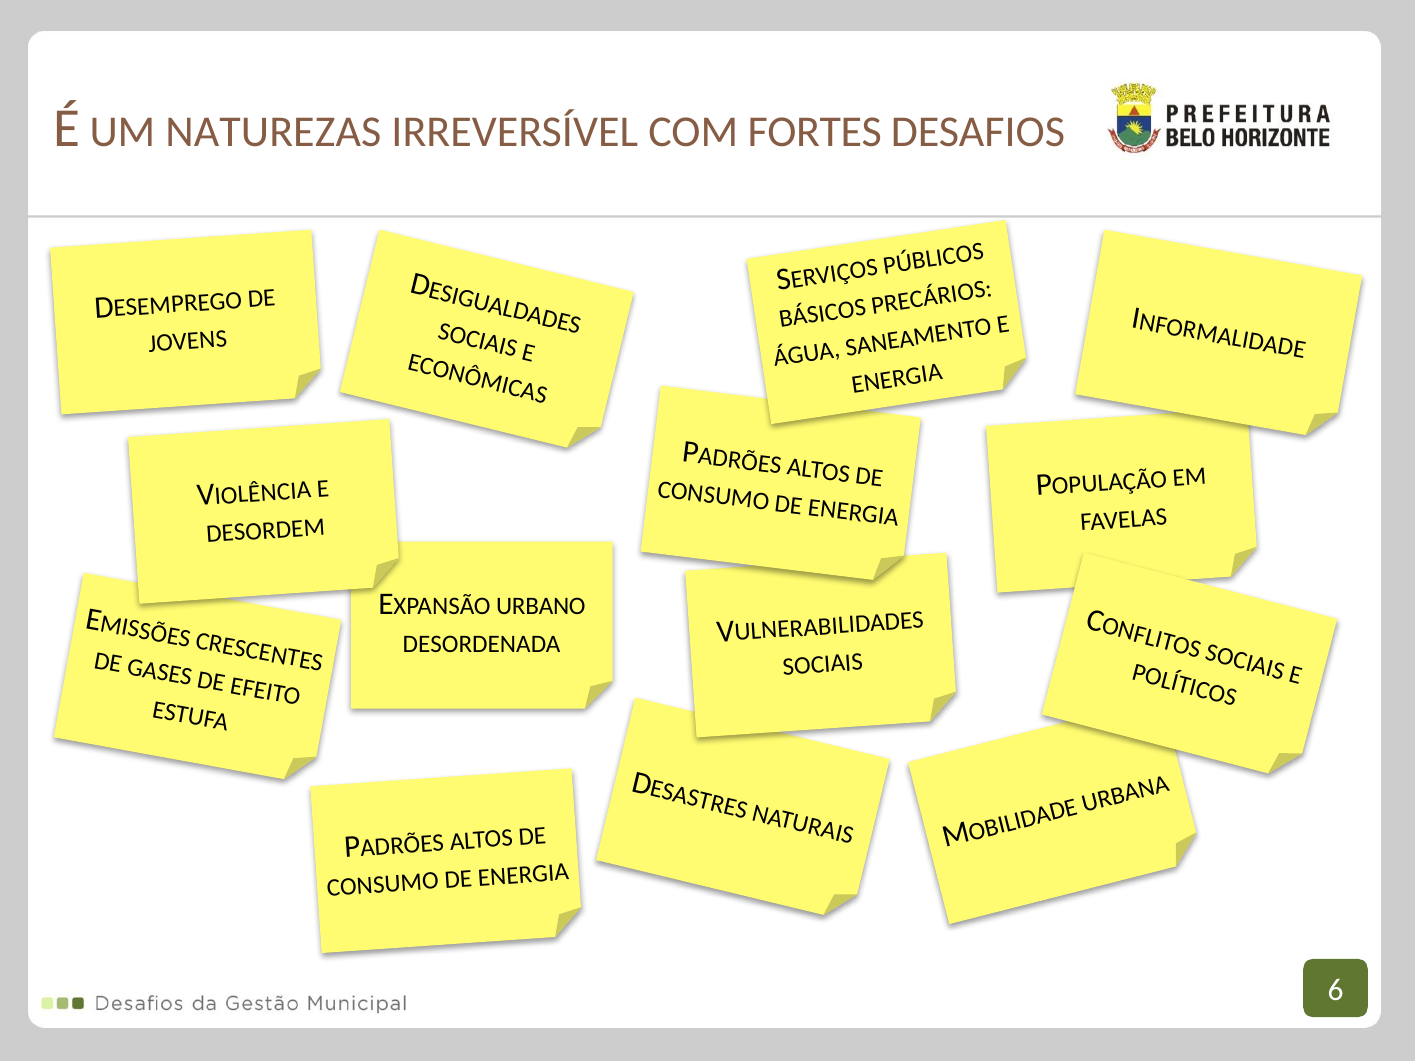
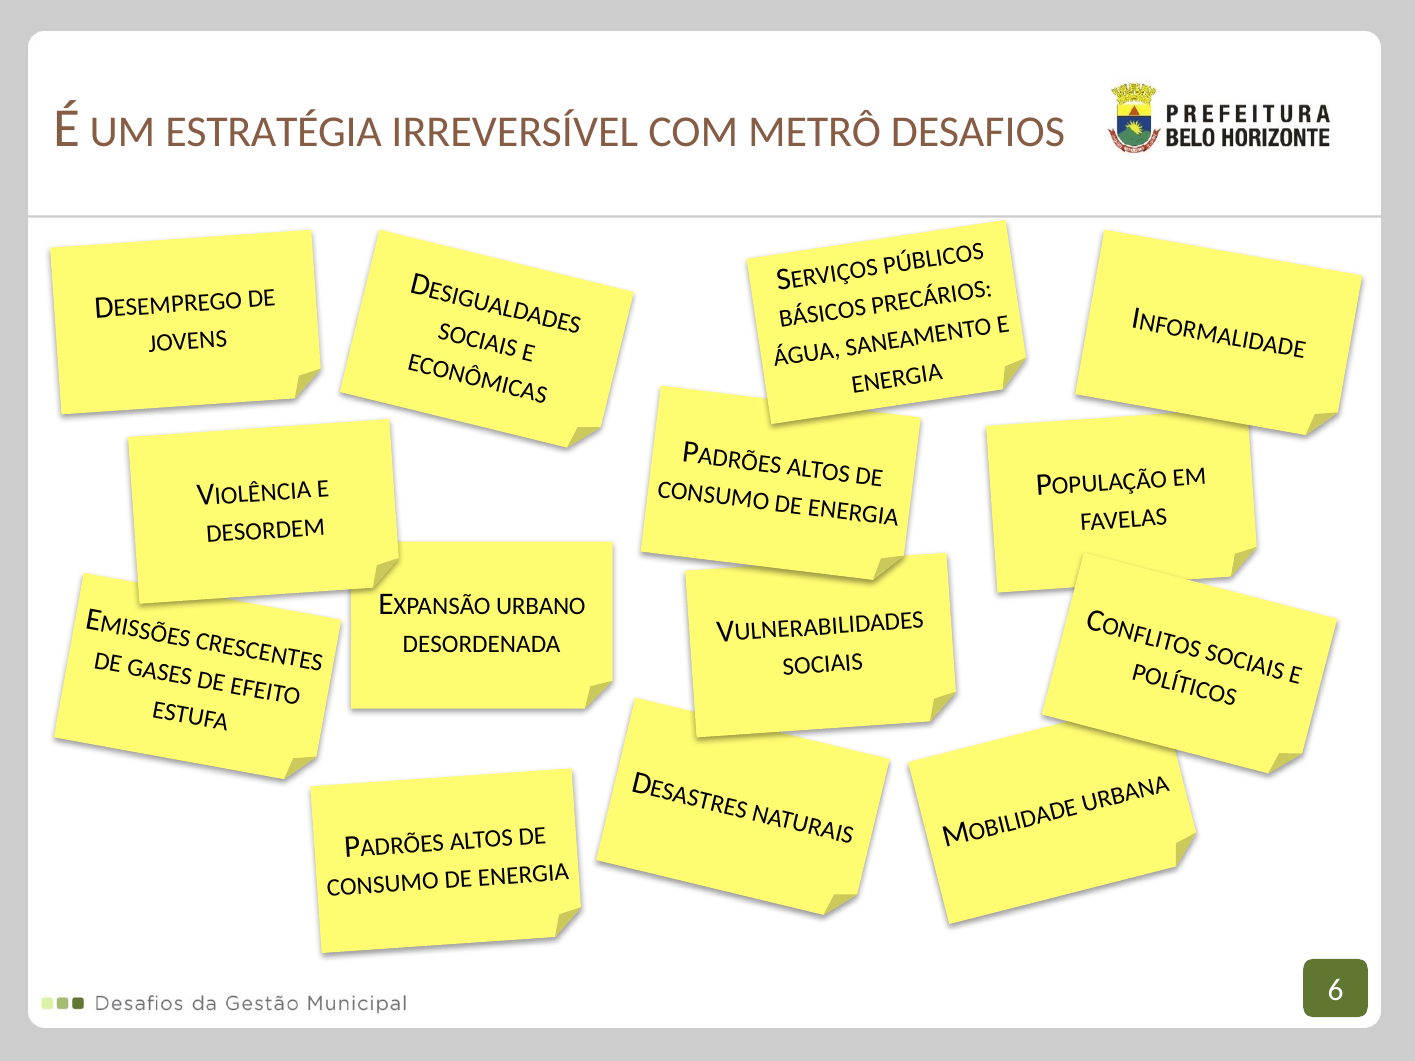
NATUREZAS: NATUREZAS -> ESTRATÉGIA
FORTES: FORTES -> METRÔ
